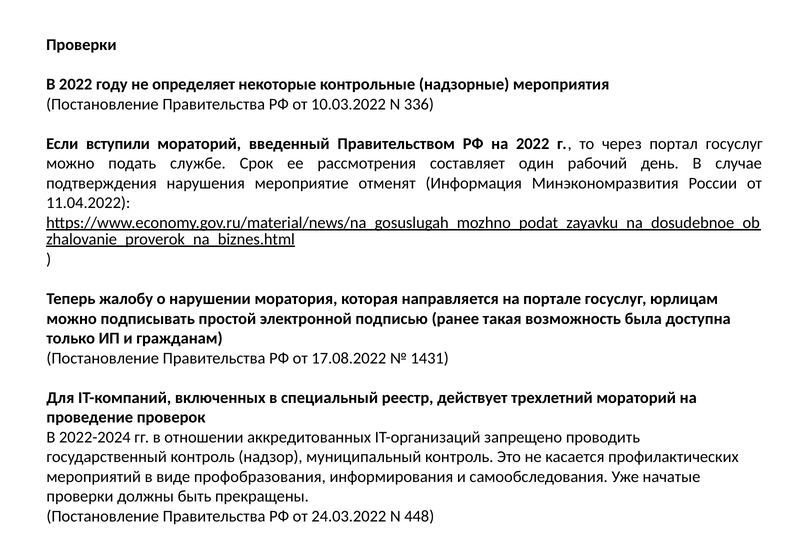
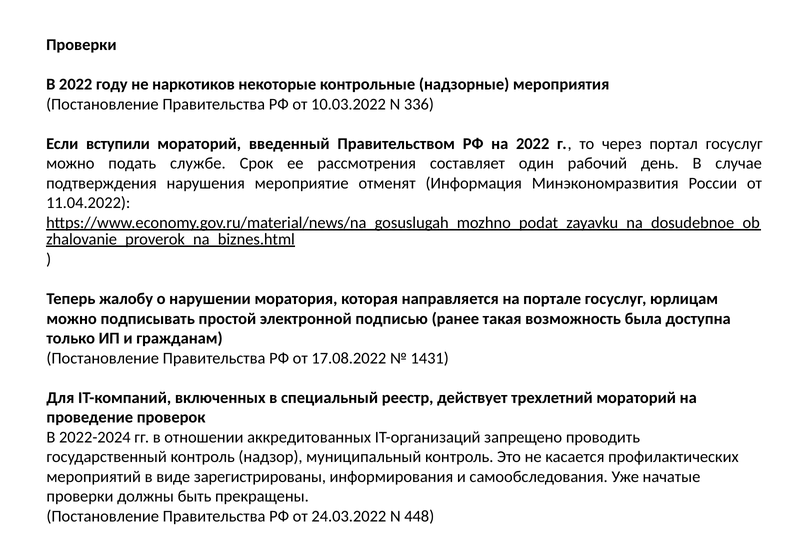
определяет: определяет -> наркотиков
профобразования: профобразования -> зарегистрированы
